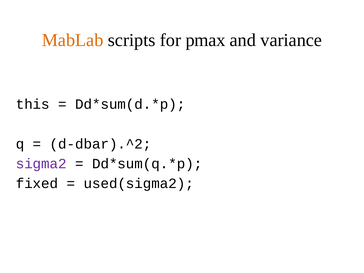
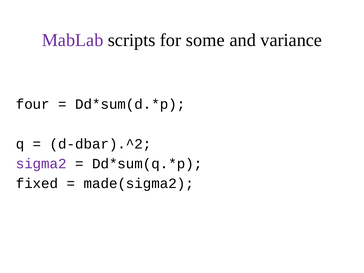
MabLab colour: orange -> purple
pmax: pmax -> some
this: this -> four
used(sigma2: used(sigma2 -> made(sigma2
